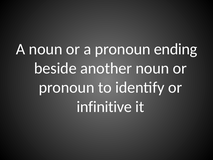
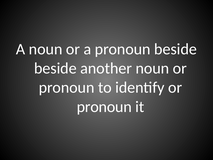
pronoun ending: ending -> beside
infinitive at (104, 107): infinitive -> pronoun
